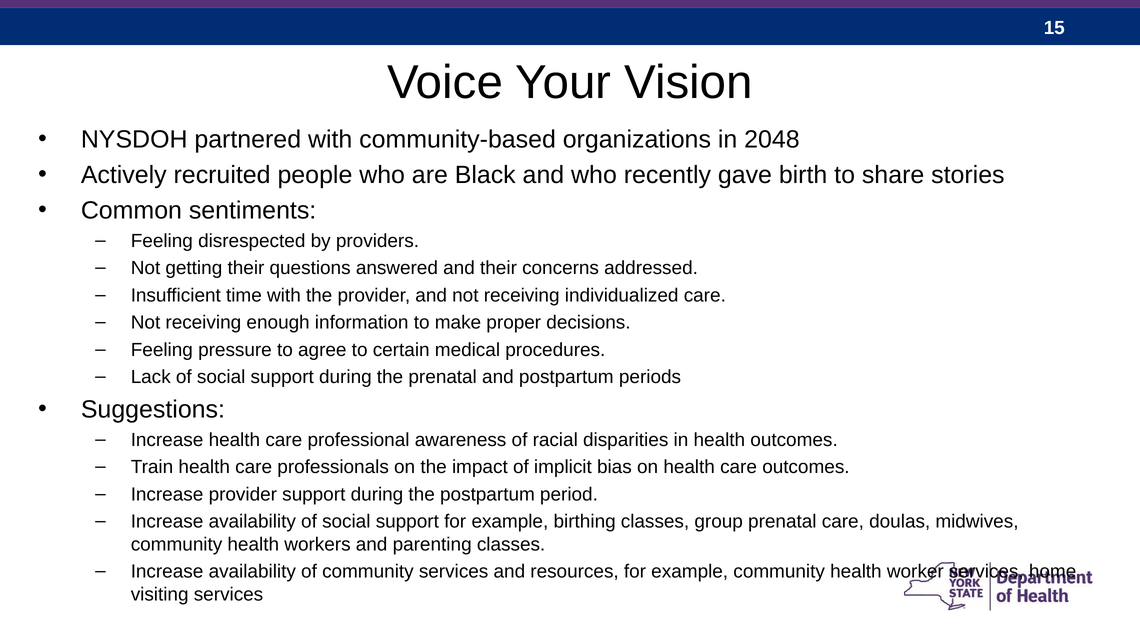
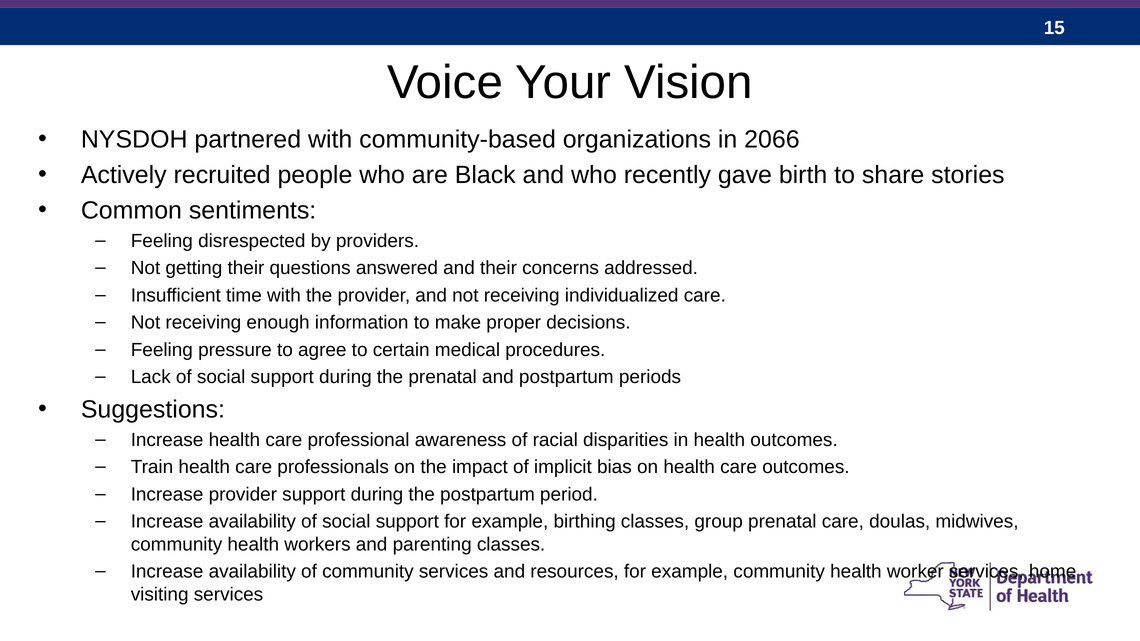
2048: 2048 -> 2066
